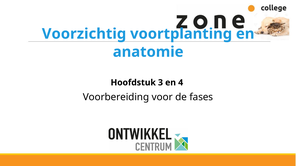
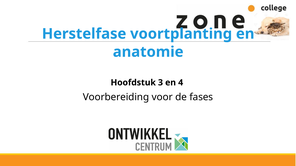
Voorzichtig: Voorzichtig -> Herstelfase
